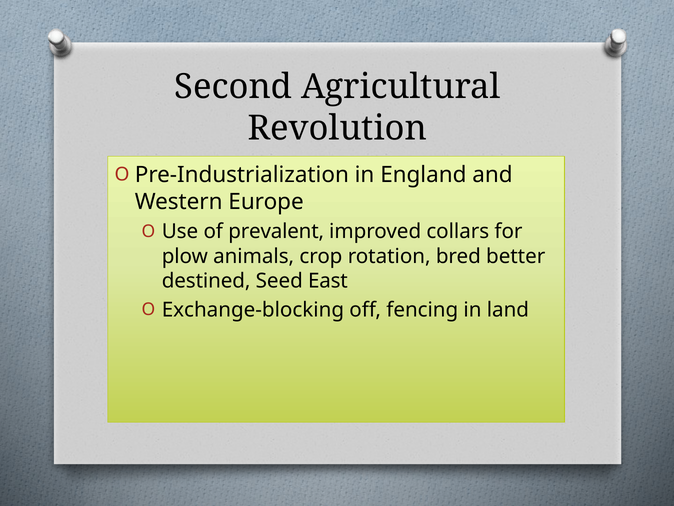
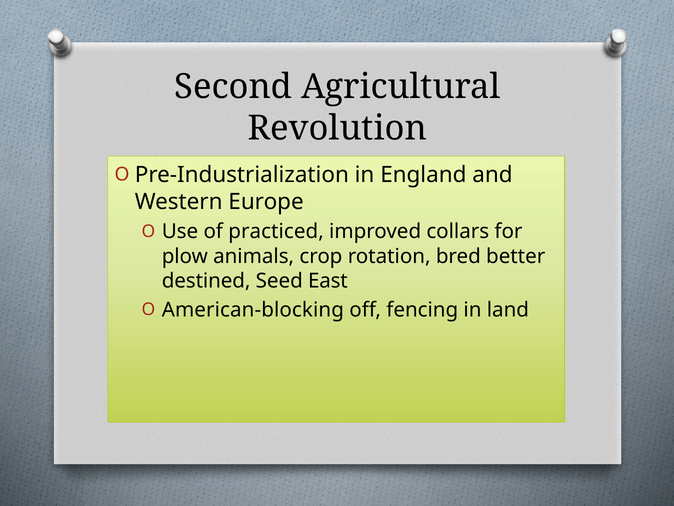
prevalent: prevalent -> practiced
Exchange-blocking: Exchange-blocking -> American-blocking
